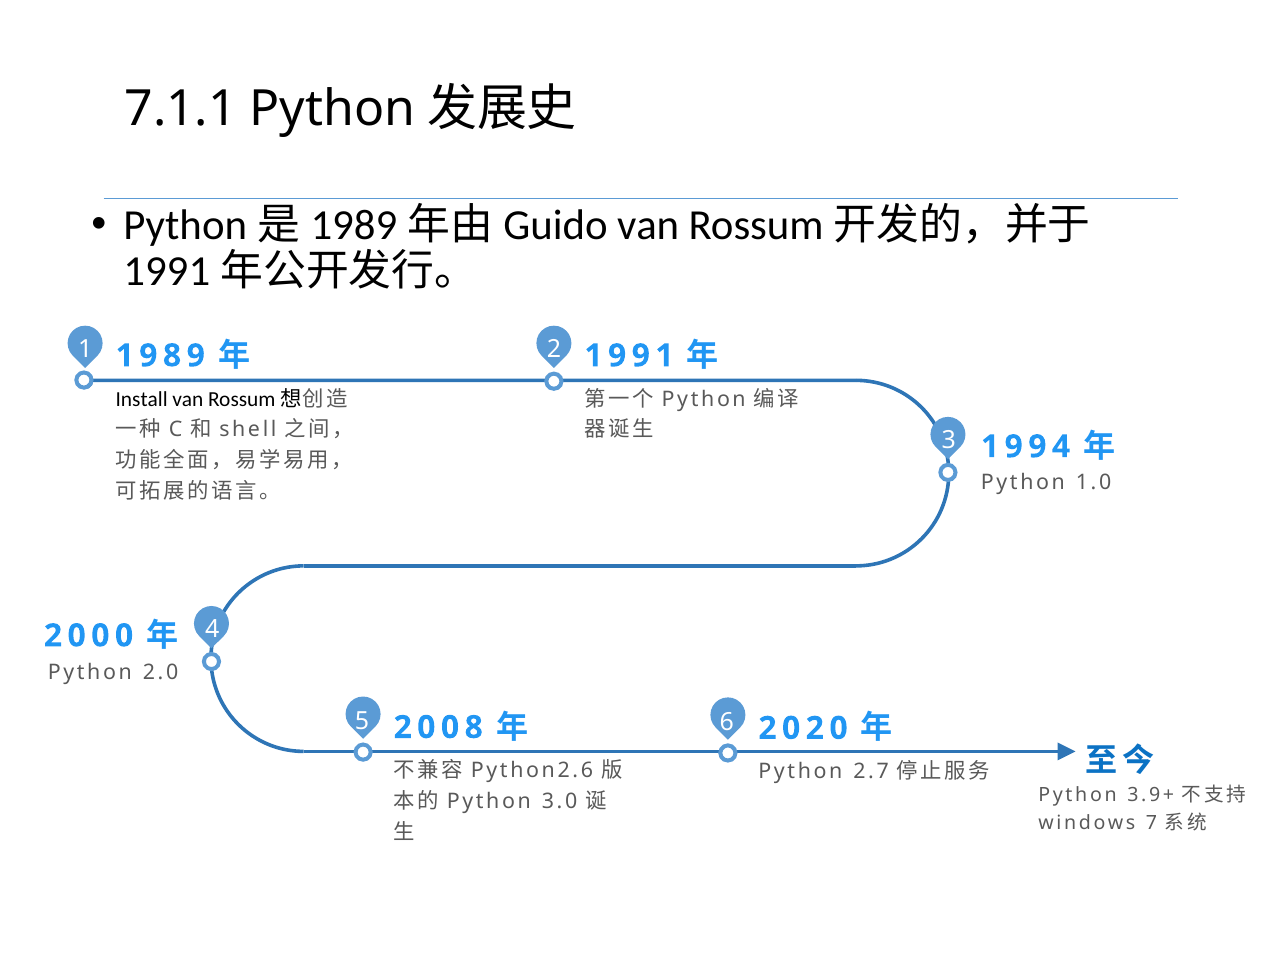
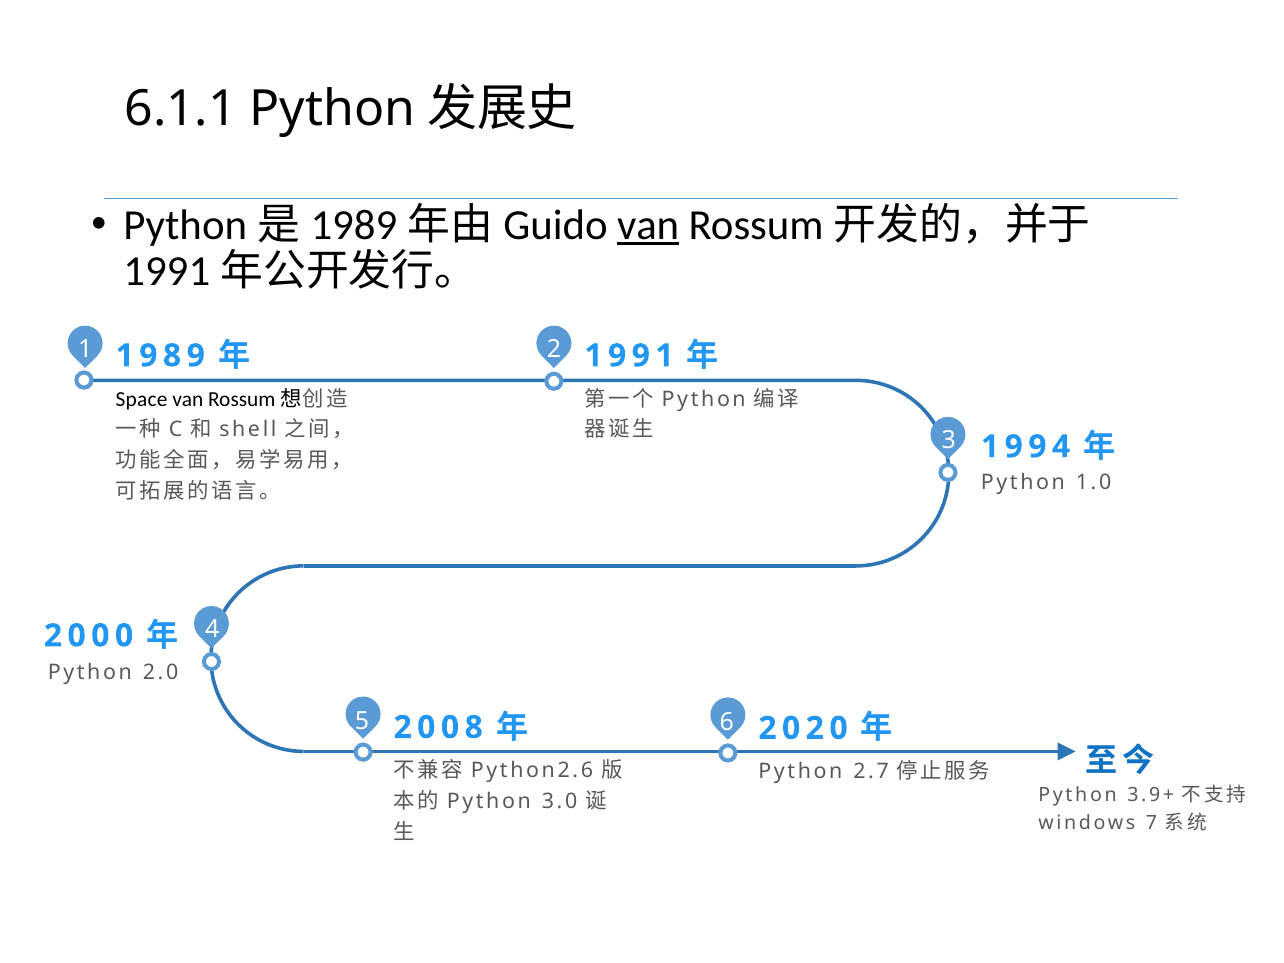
7.1.1: 7.1.1 -> 6.1.1
van at (648, 225) underline: none -> present
Install: Install -> Space
